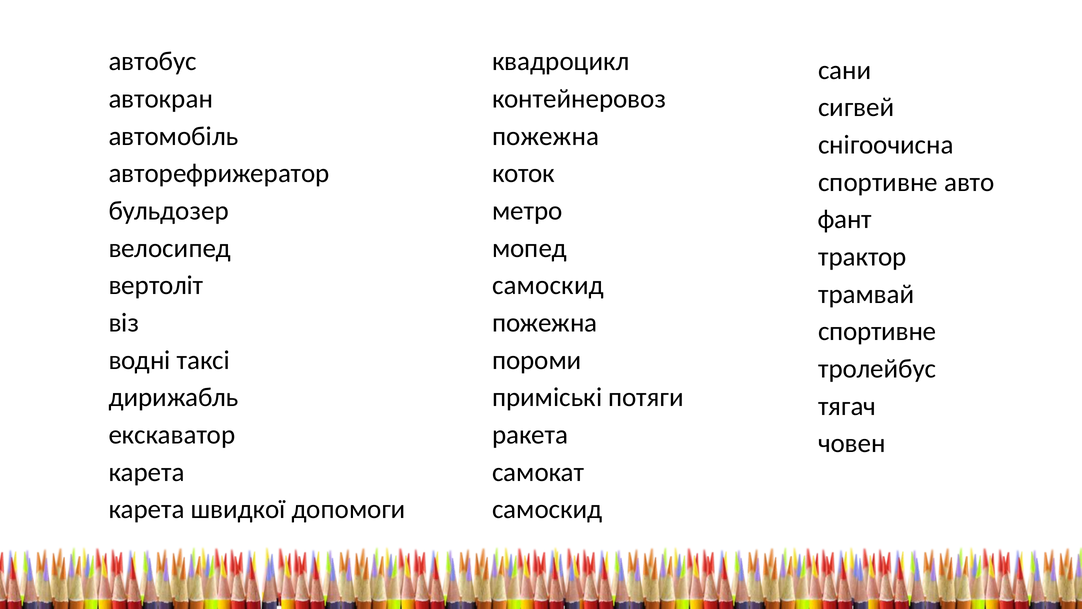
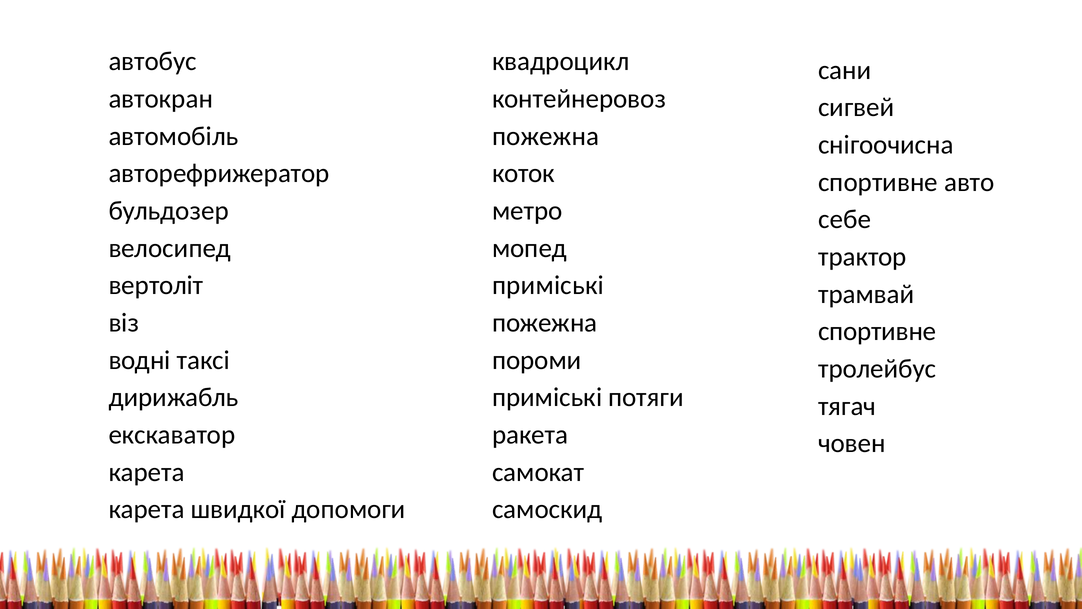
фант: фант -> себе
самоскид at (548, 285): самоскид -> приміські
